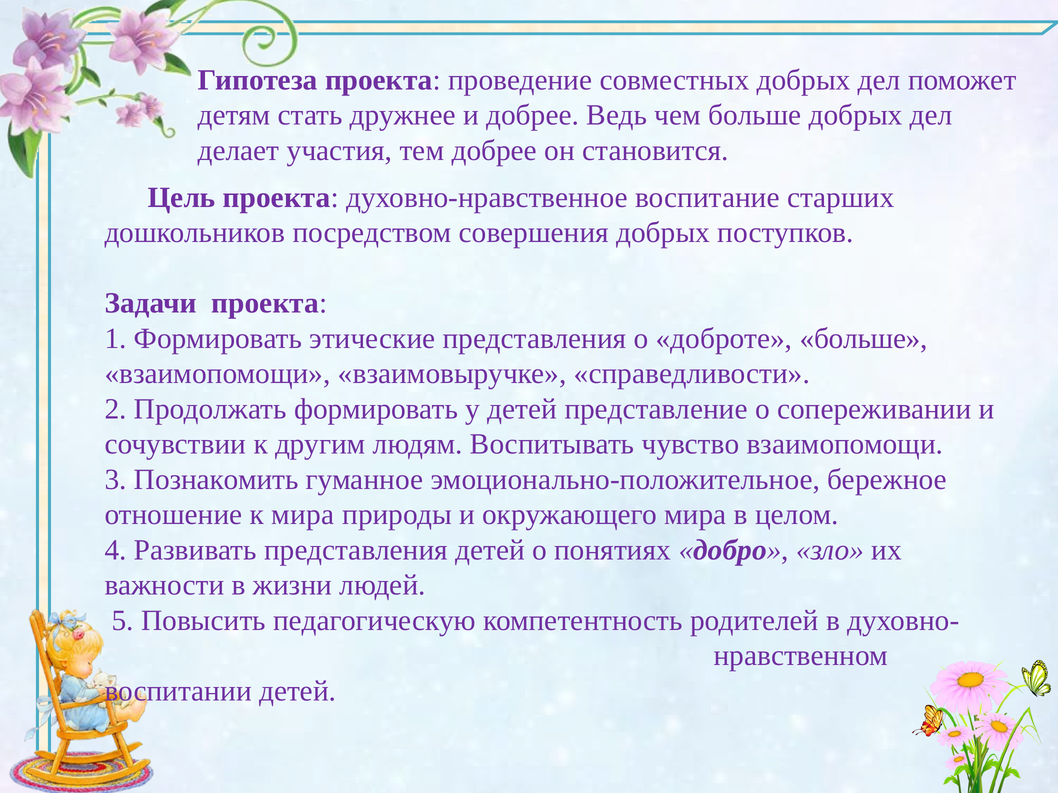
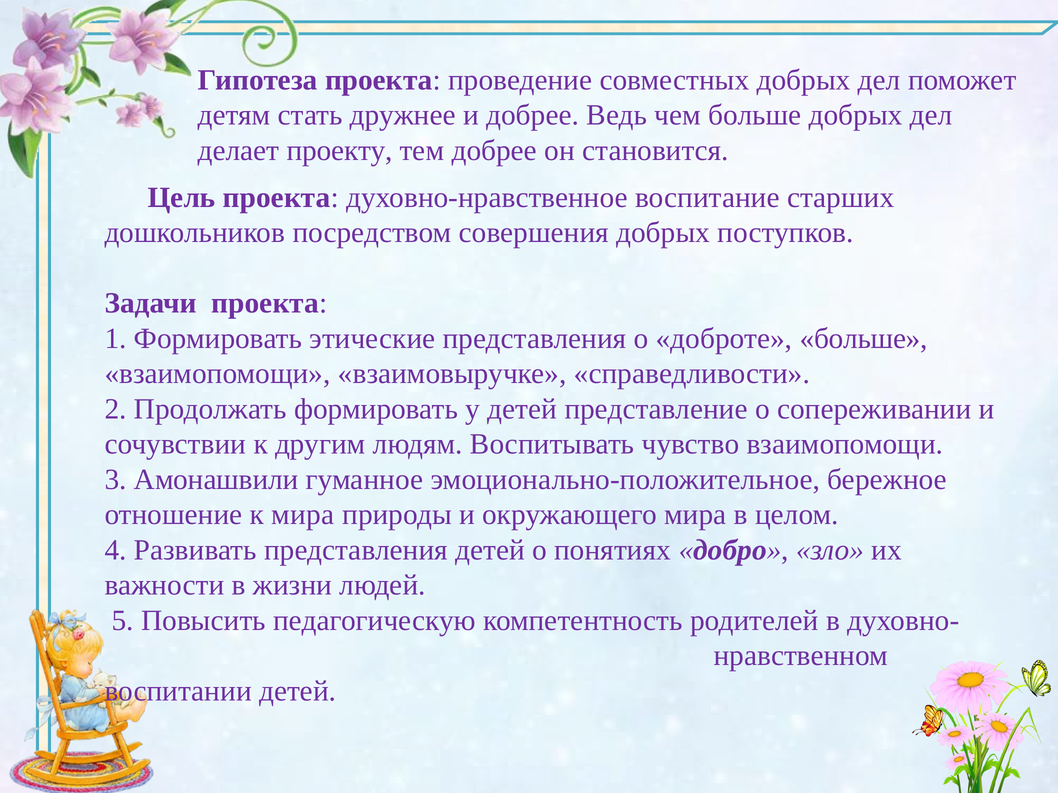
участия: участия -> проекту
Познакомить: Познакомить -> Амонашвили
